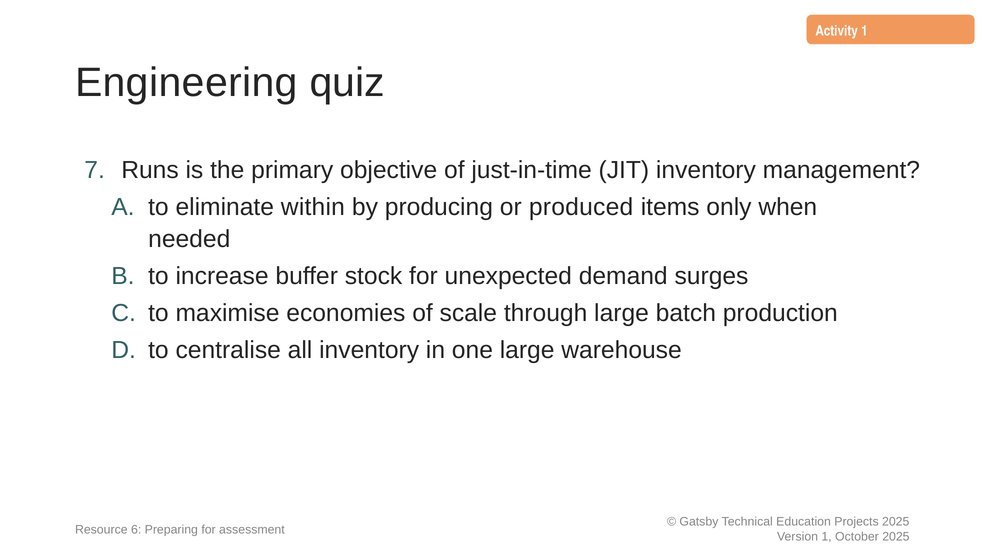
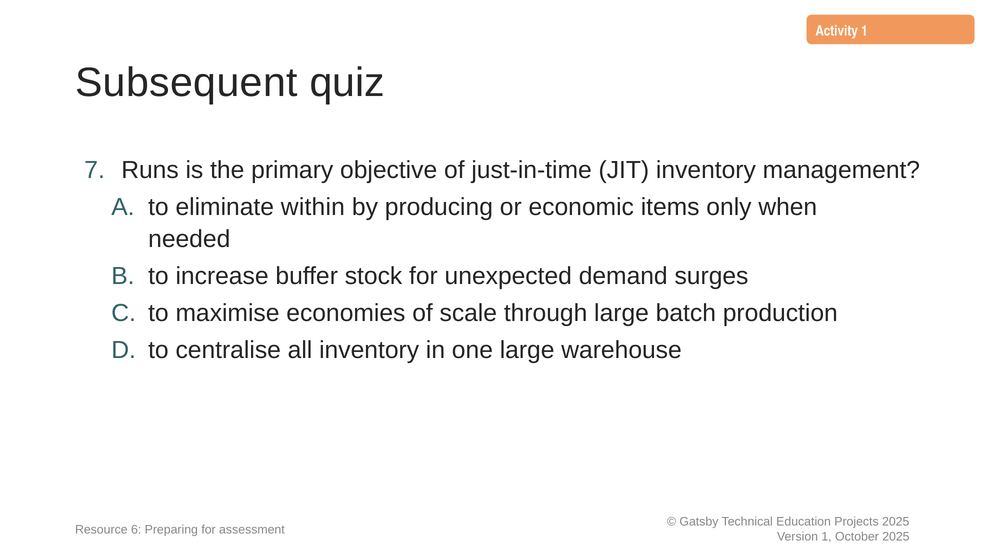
Engineering: Engineering -> Subsequent
produced: produced -> economic
